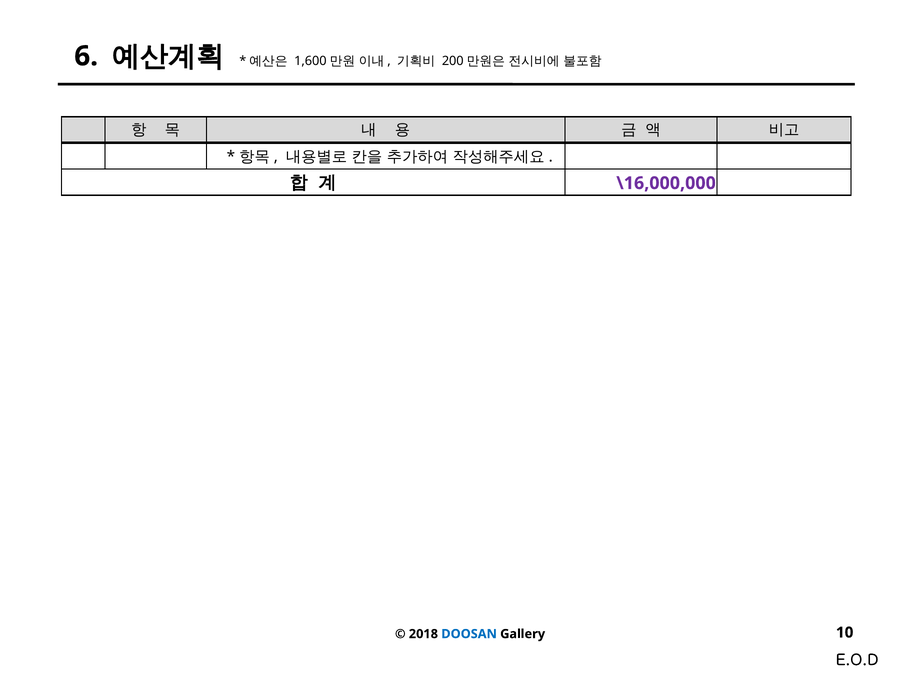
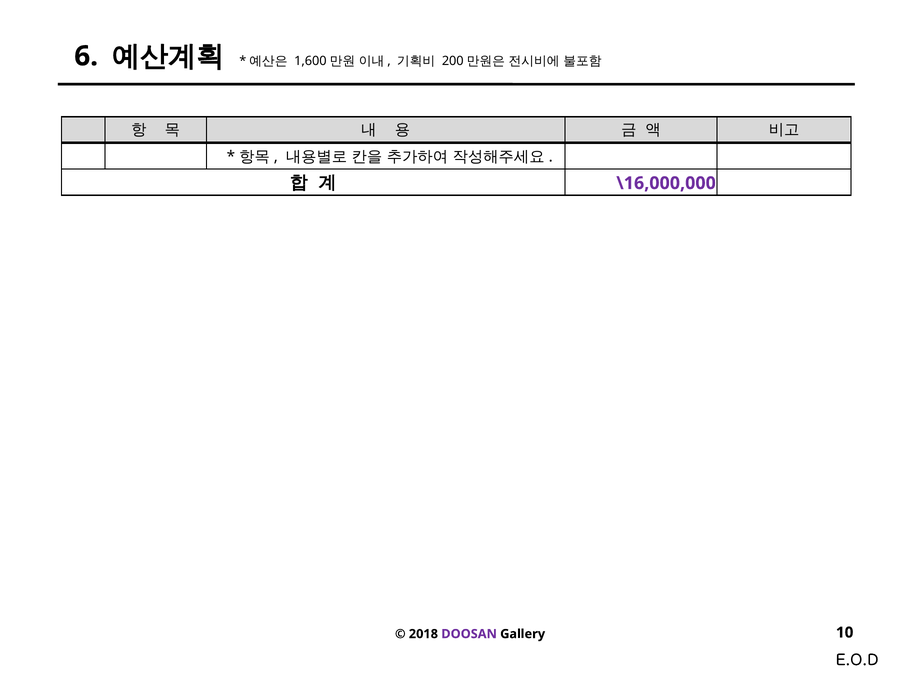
DOOSAN colour: blue -> purple
